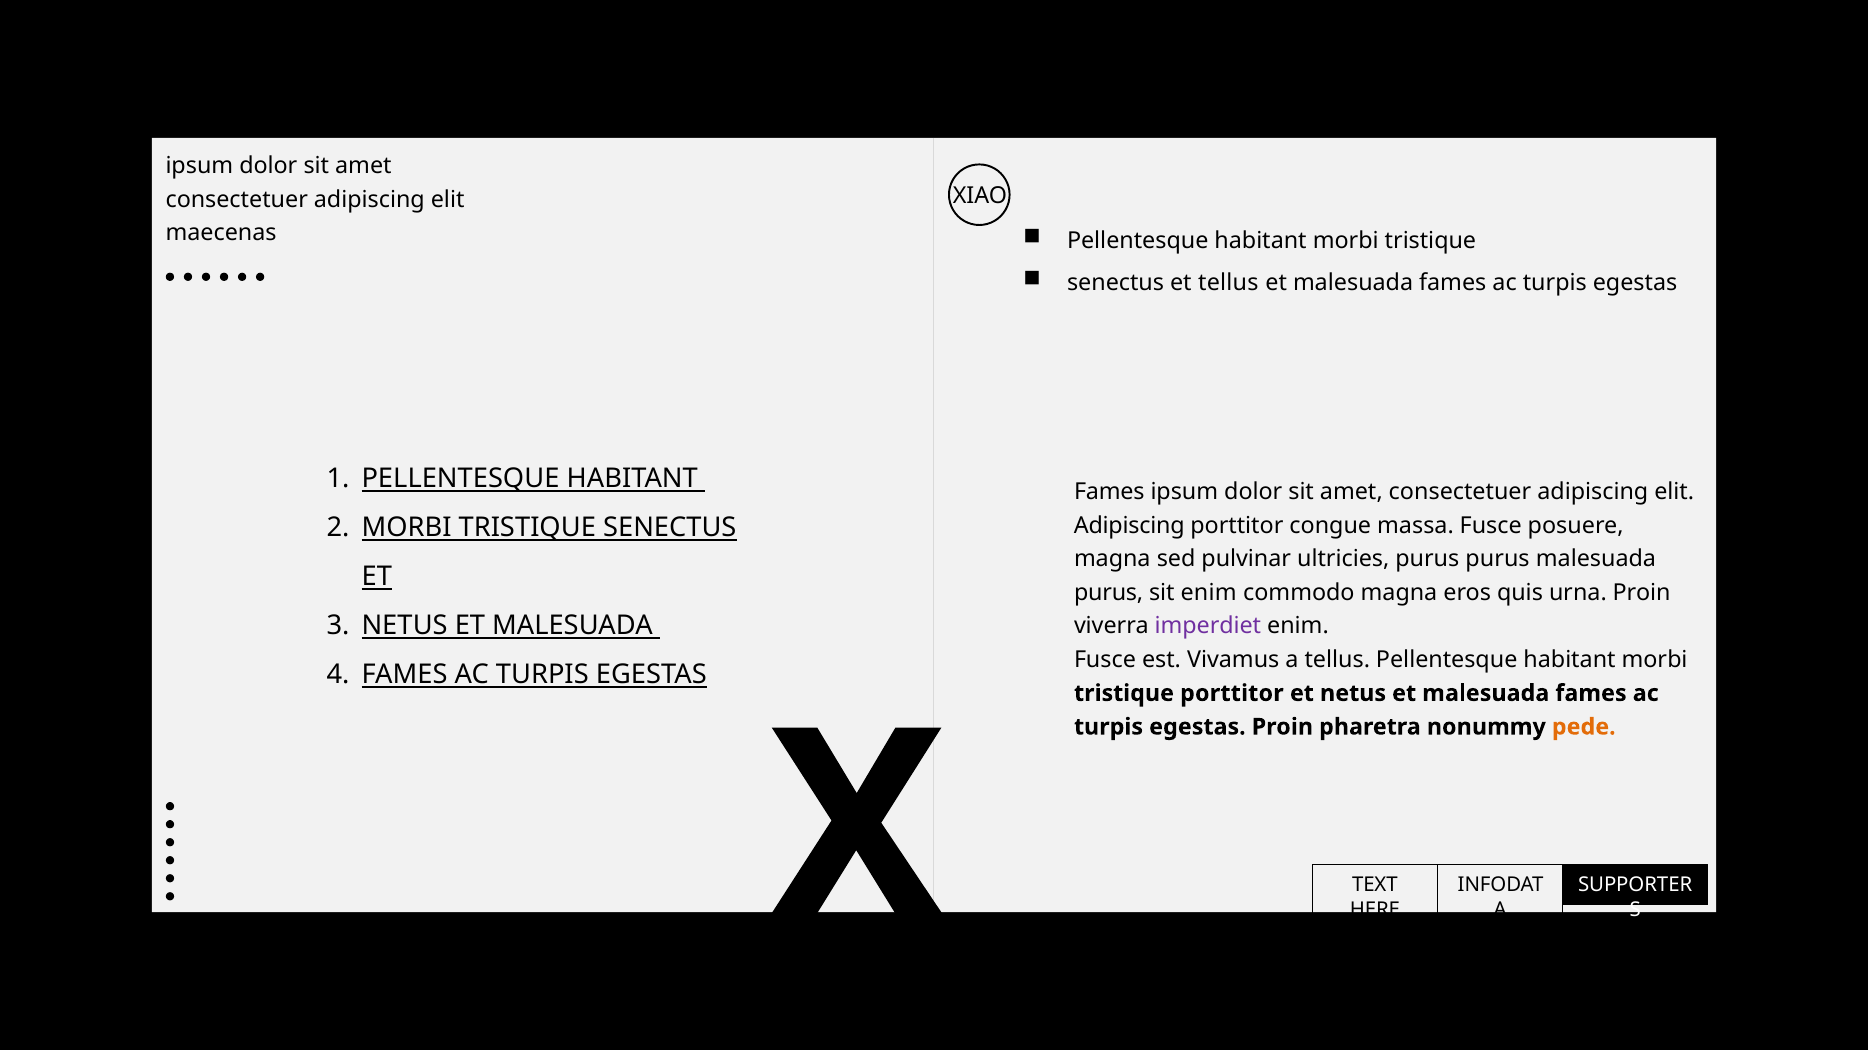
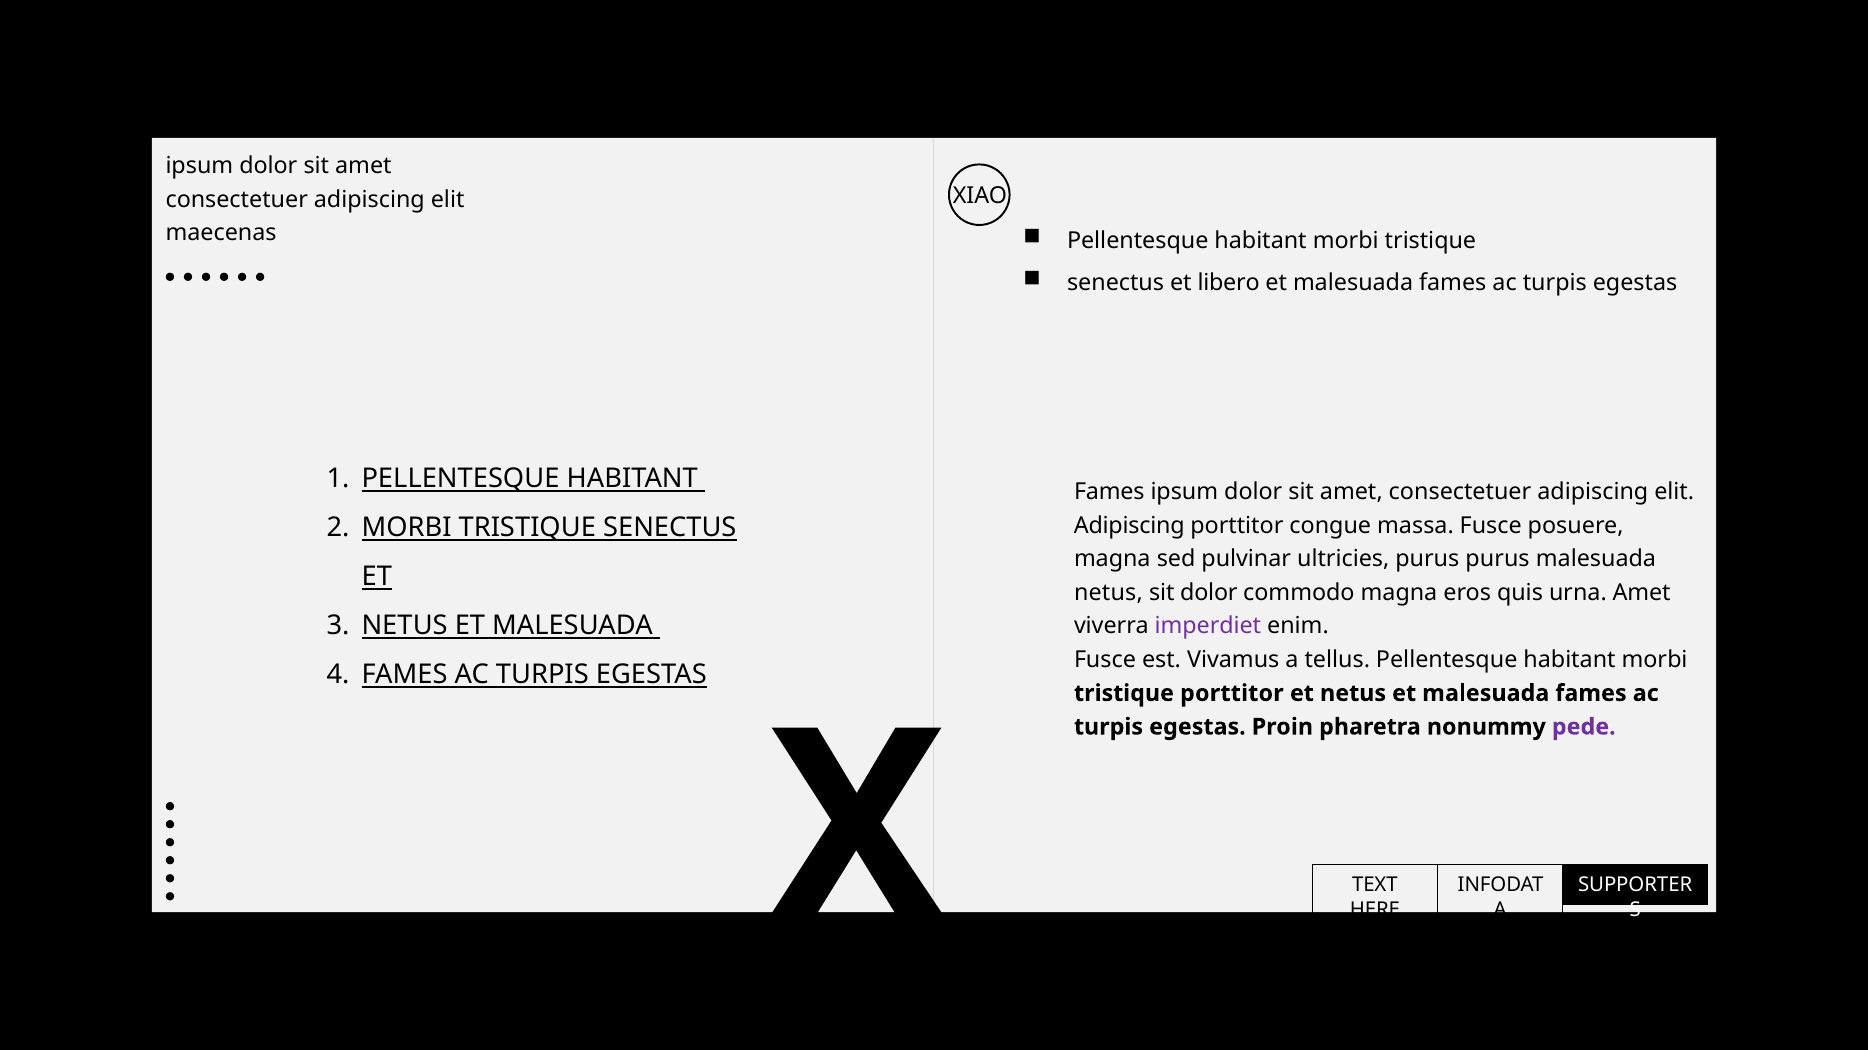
et tellus: tellus -> libero
purus at (1109, 593): purus -> netus
sit enim: enim -> dolor
urna Proin: Proin -> Amet
pede colour: orange -> purple
